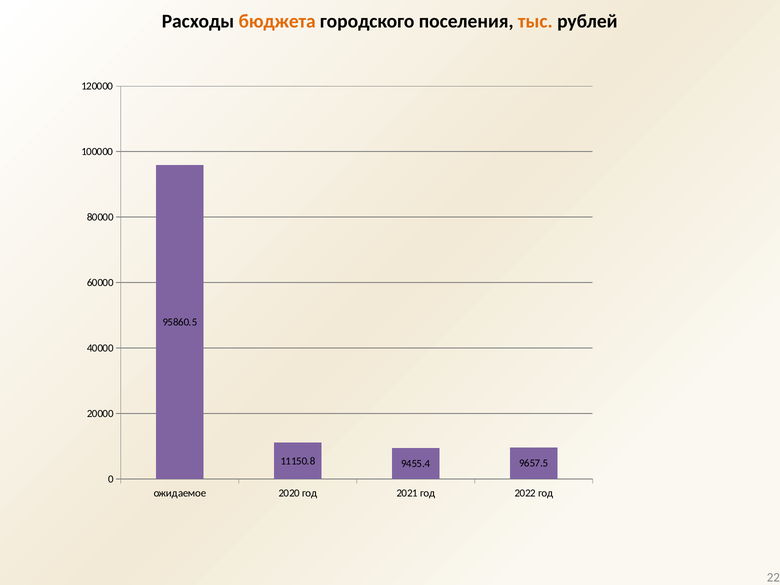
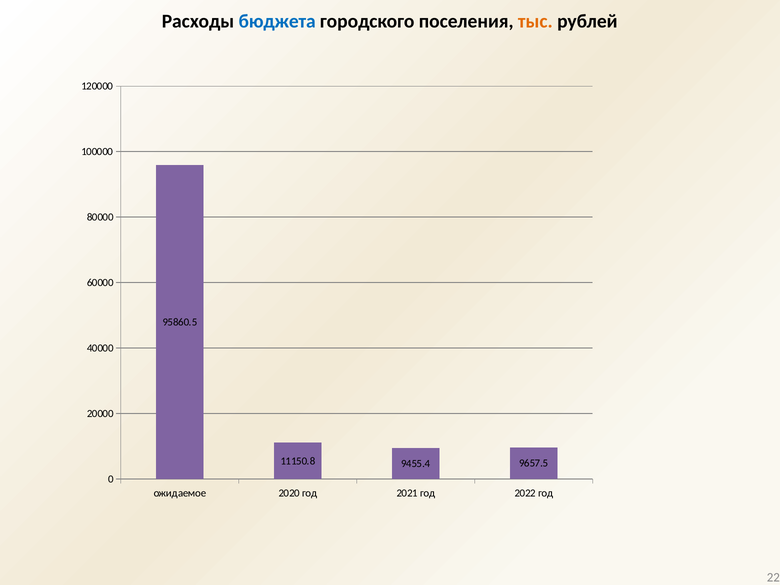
бюджета colour: orange -> blue
